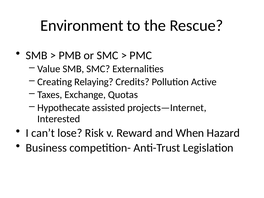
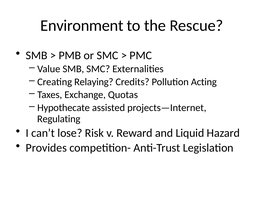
Active: Active -> Acting
Interested: Interested -> Regulating
When: When -> Liquid
Business: Business -> Provides
